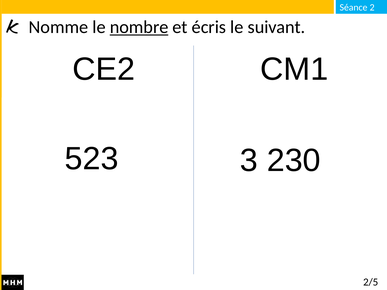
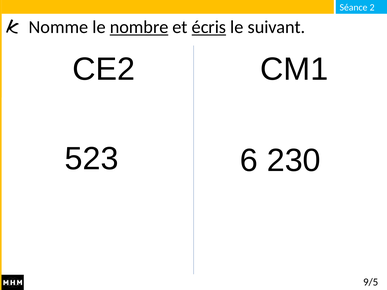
écris underline: none -> present
3: 3 -> 6
2/5: 2/5 -> 9/5
